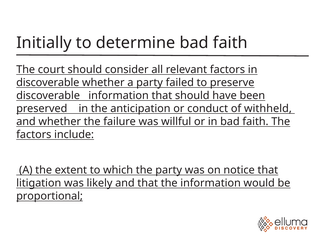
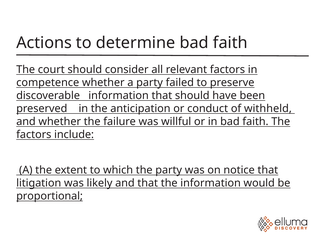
Initially: Initially -> Actions
discoverable at (48, 83): discoverable -> competence
